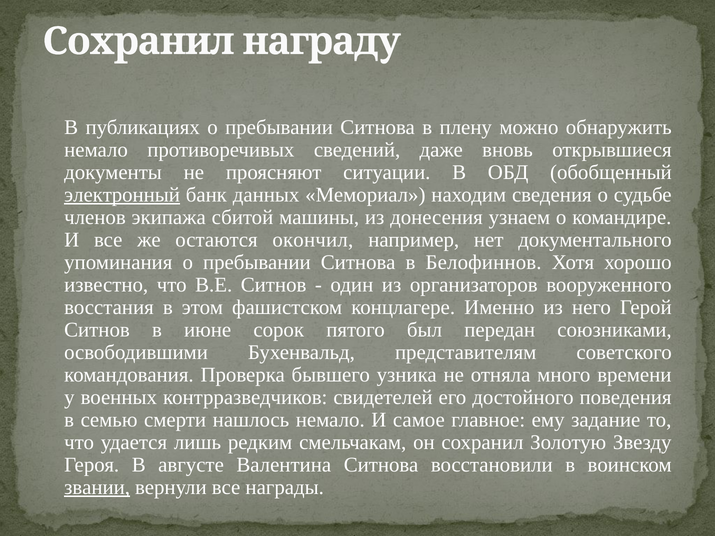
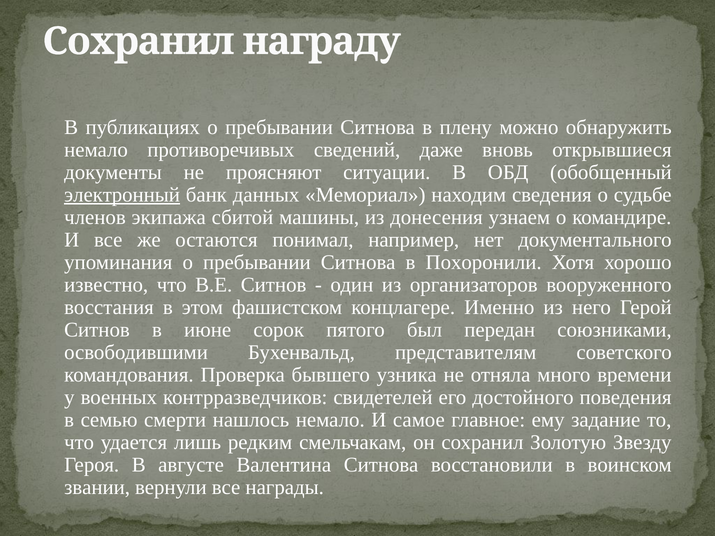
окончил: окончил -> понимал
Белофиннов: Белофиннов -> Похоронили
звании underline: present -> none
